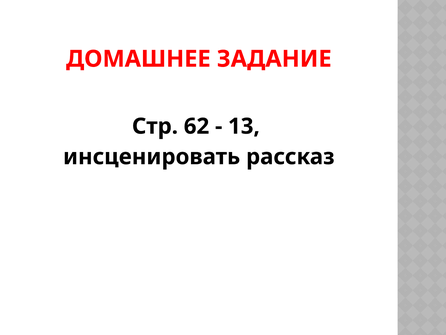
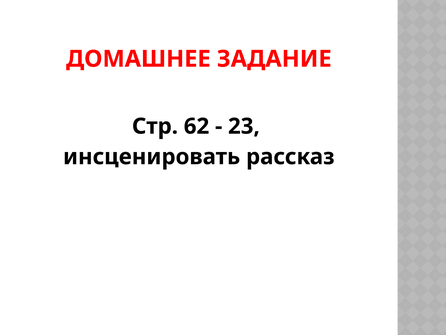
13: 13 -> 23
